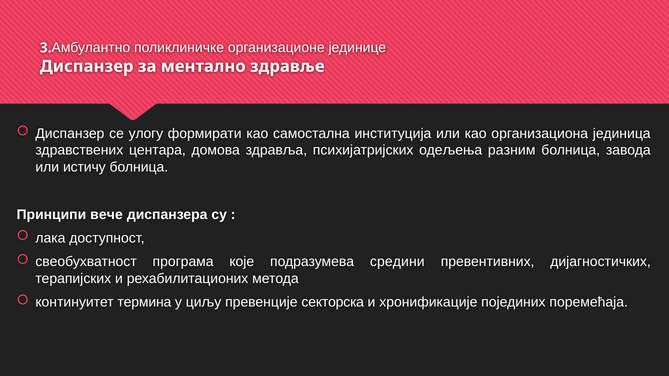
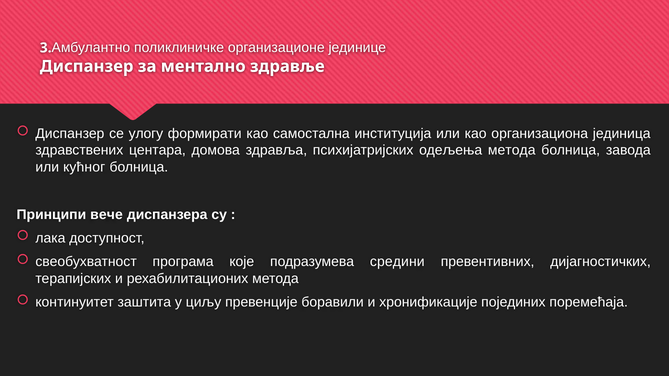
одељења разним: разним -> метода
истичу: истичу -> кућног
термина: термина -> заштита
секторска: секторска -> боравили
